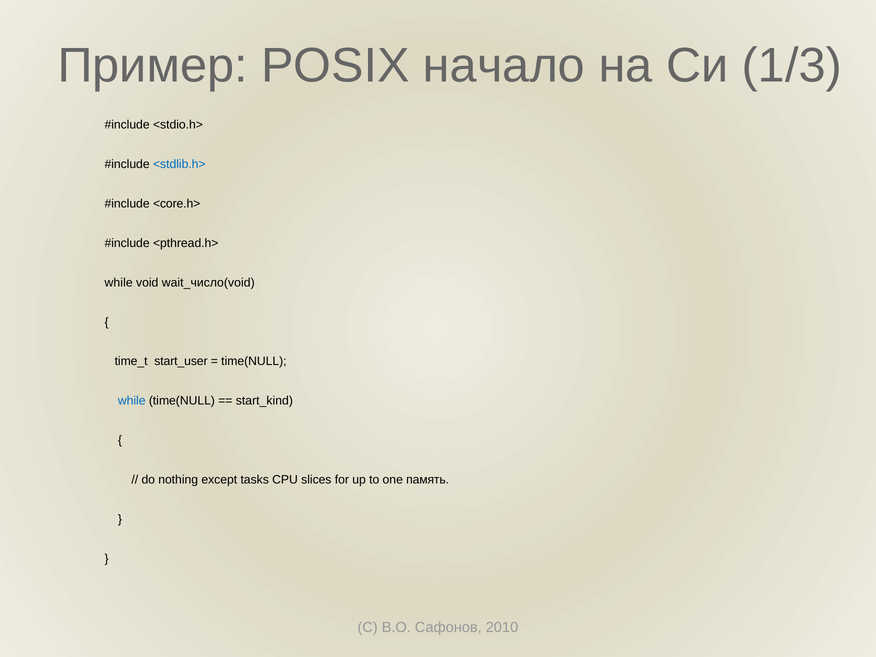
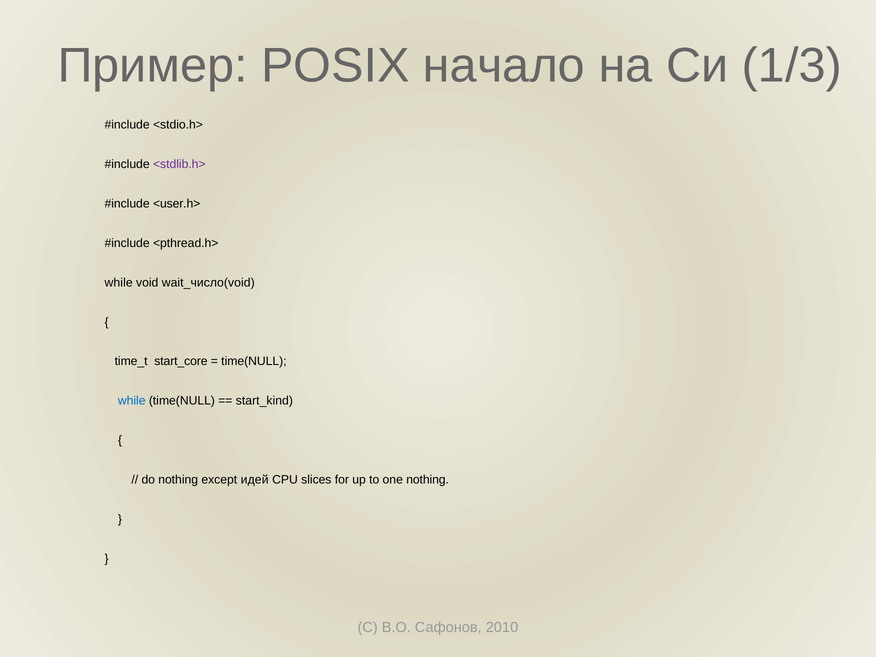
<stdlib.h> colour: blue -> purple
<core.h>: <core.h> -> <user.h>
start_user: start_user -> start_core
tasks: tasks -> идей
one память: память -> nothing
